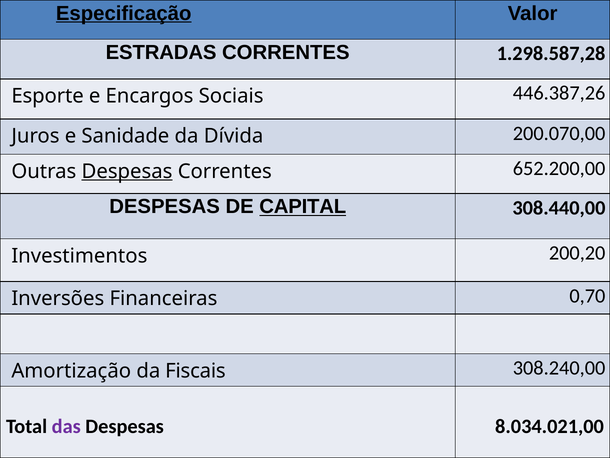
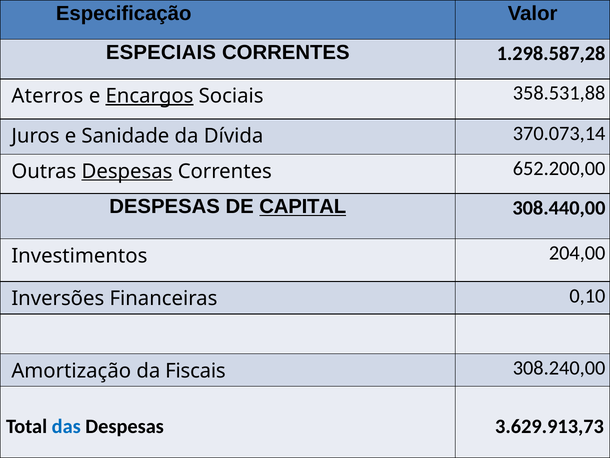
Especificação underline: present -> none
ESTRADAS: ESTRADAS -> ESPECIAIS
Esporte: Esporte -> Aterros
Encargos underline: none -> present
446.387,26: 446.387,26 -> 358.531,88
200.070,00: 200.070,00 -> 370.073,14
200,20: 200,20 -> 204,00
0,70: 0,70 -> 0,10
das colour: purple -> blue
8.034.021,00: 8.034.021,00 -> 3.629.913,73
